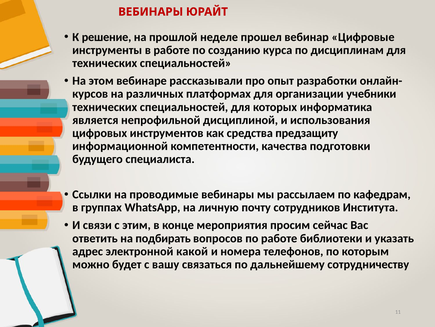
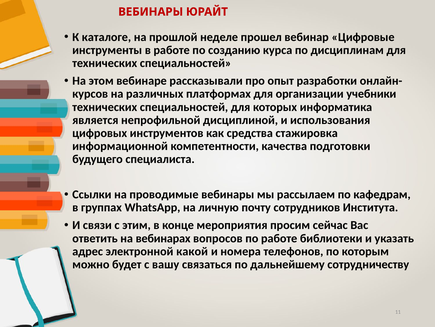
решение: решение -> каталоге
предзащиту: предзащиту -> стажировка
подбирать: подбирать -> вебинарах
